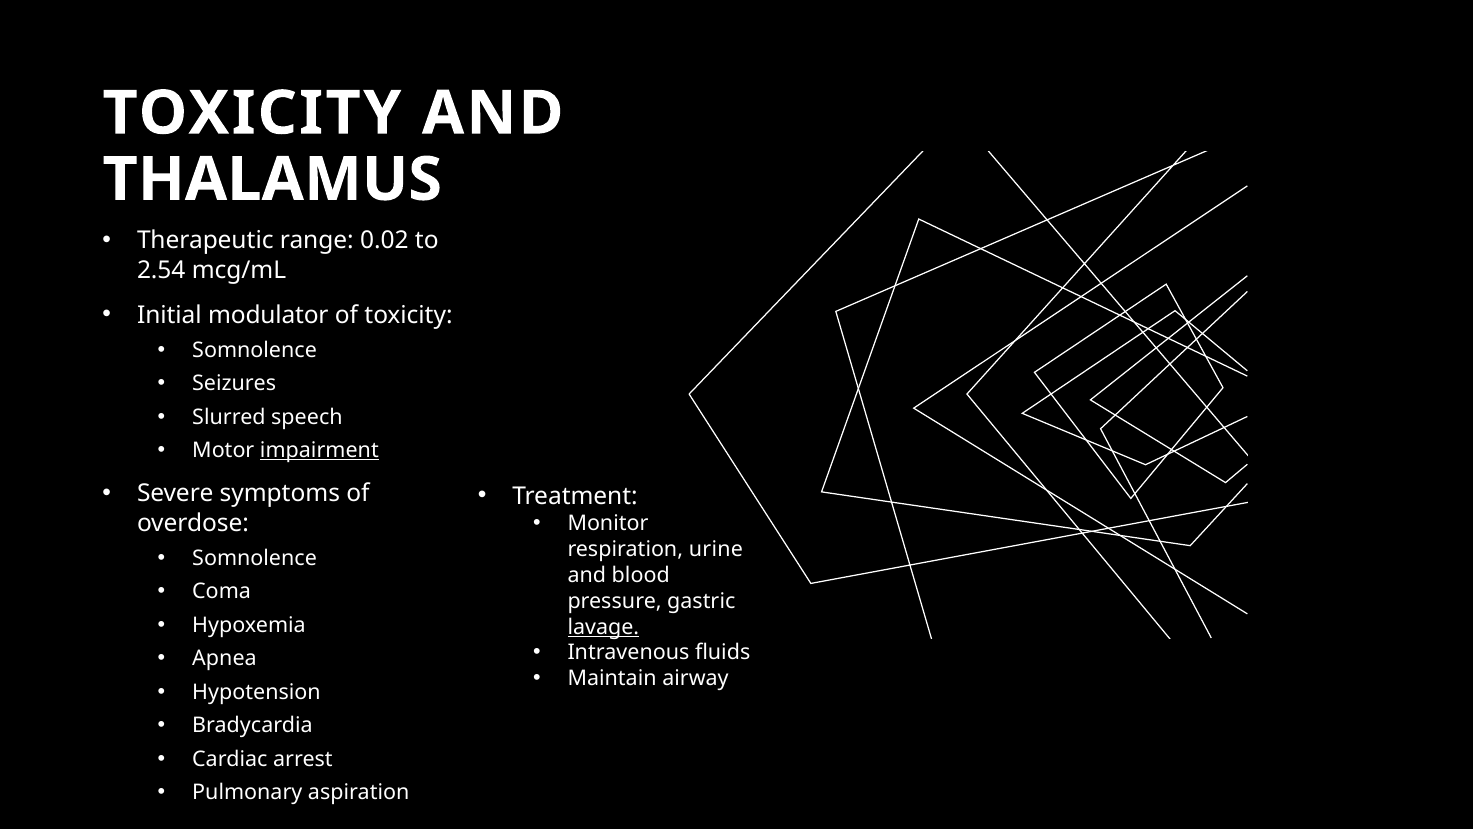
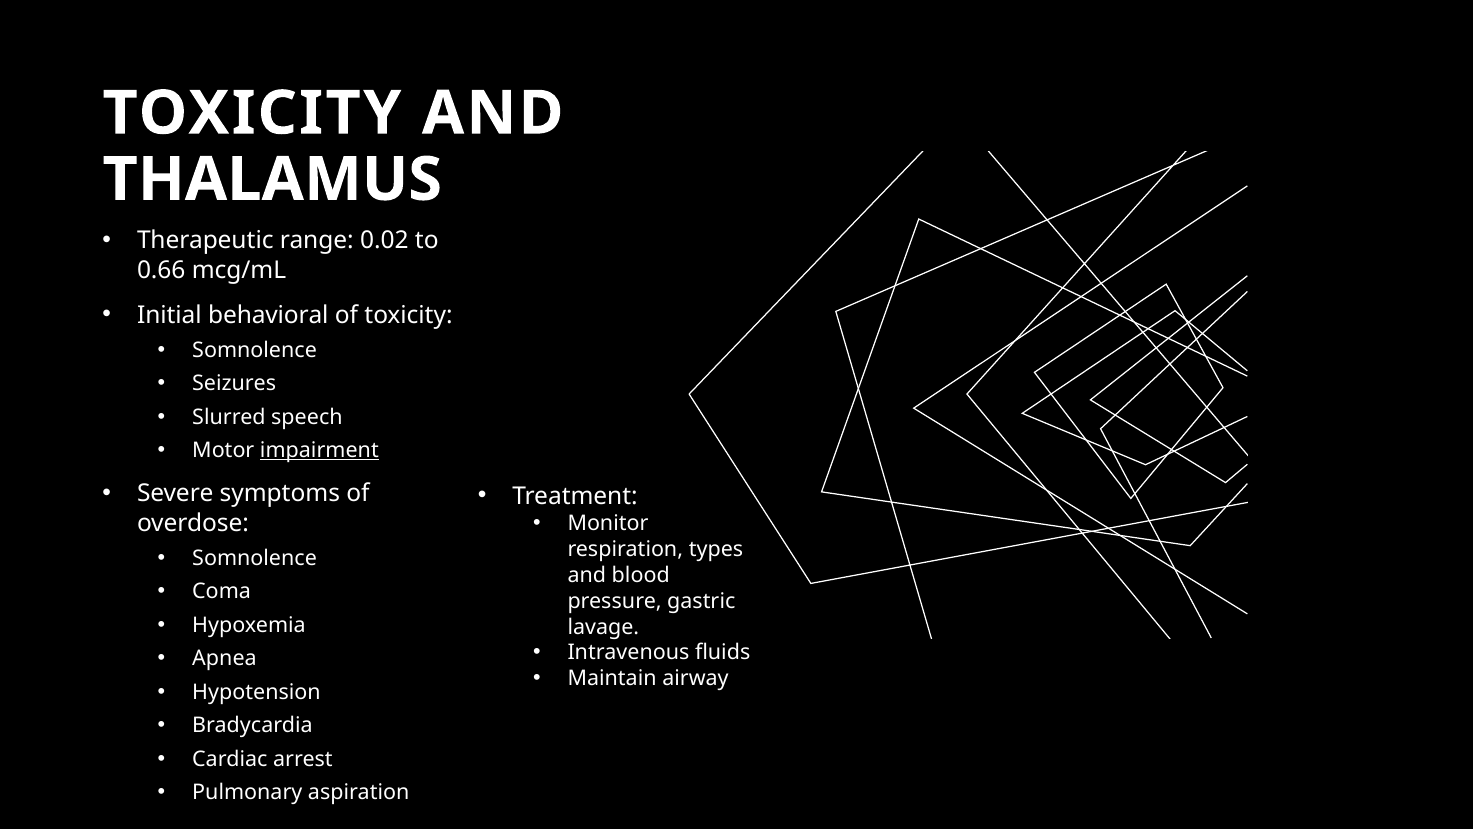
2.54: 2.54 -> 0.66
modulator: modulator -> behavioral
urine: urine -> types
lavage underline: present -> none
